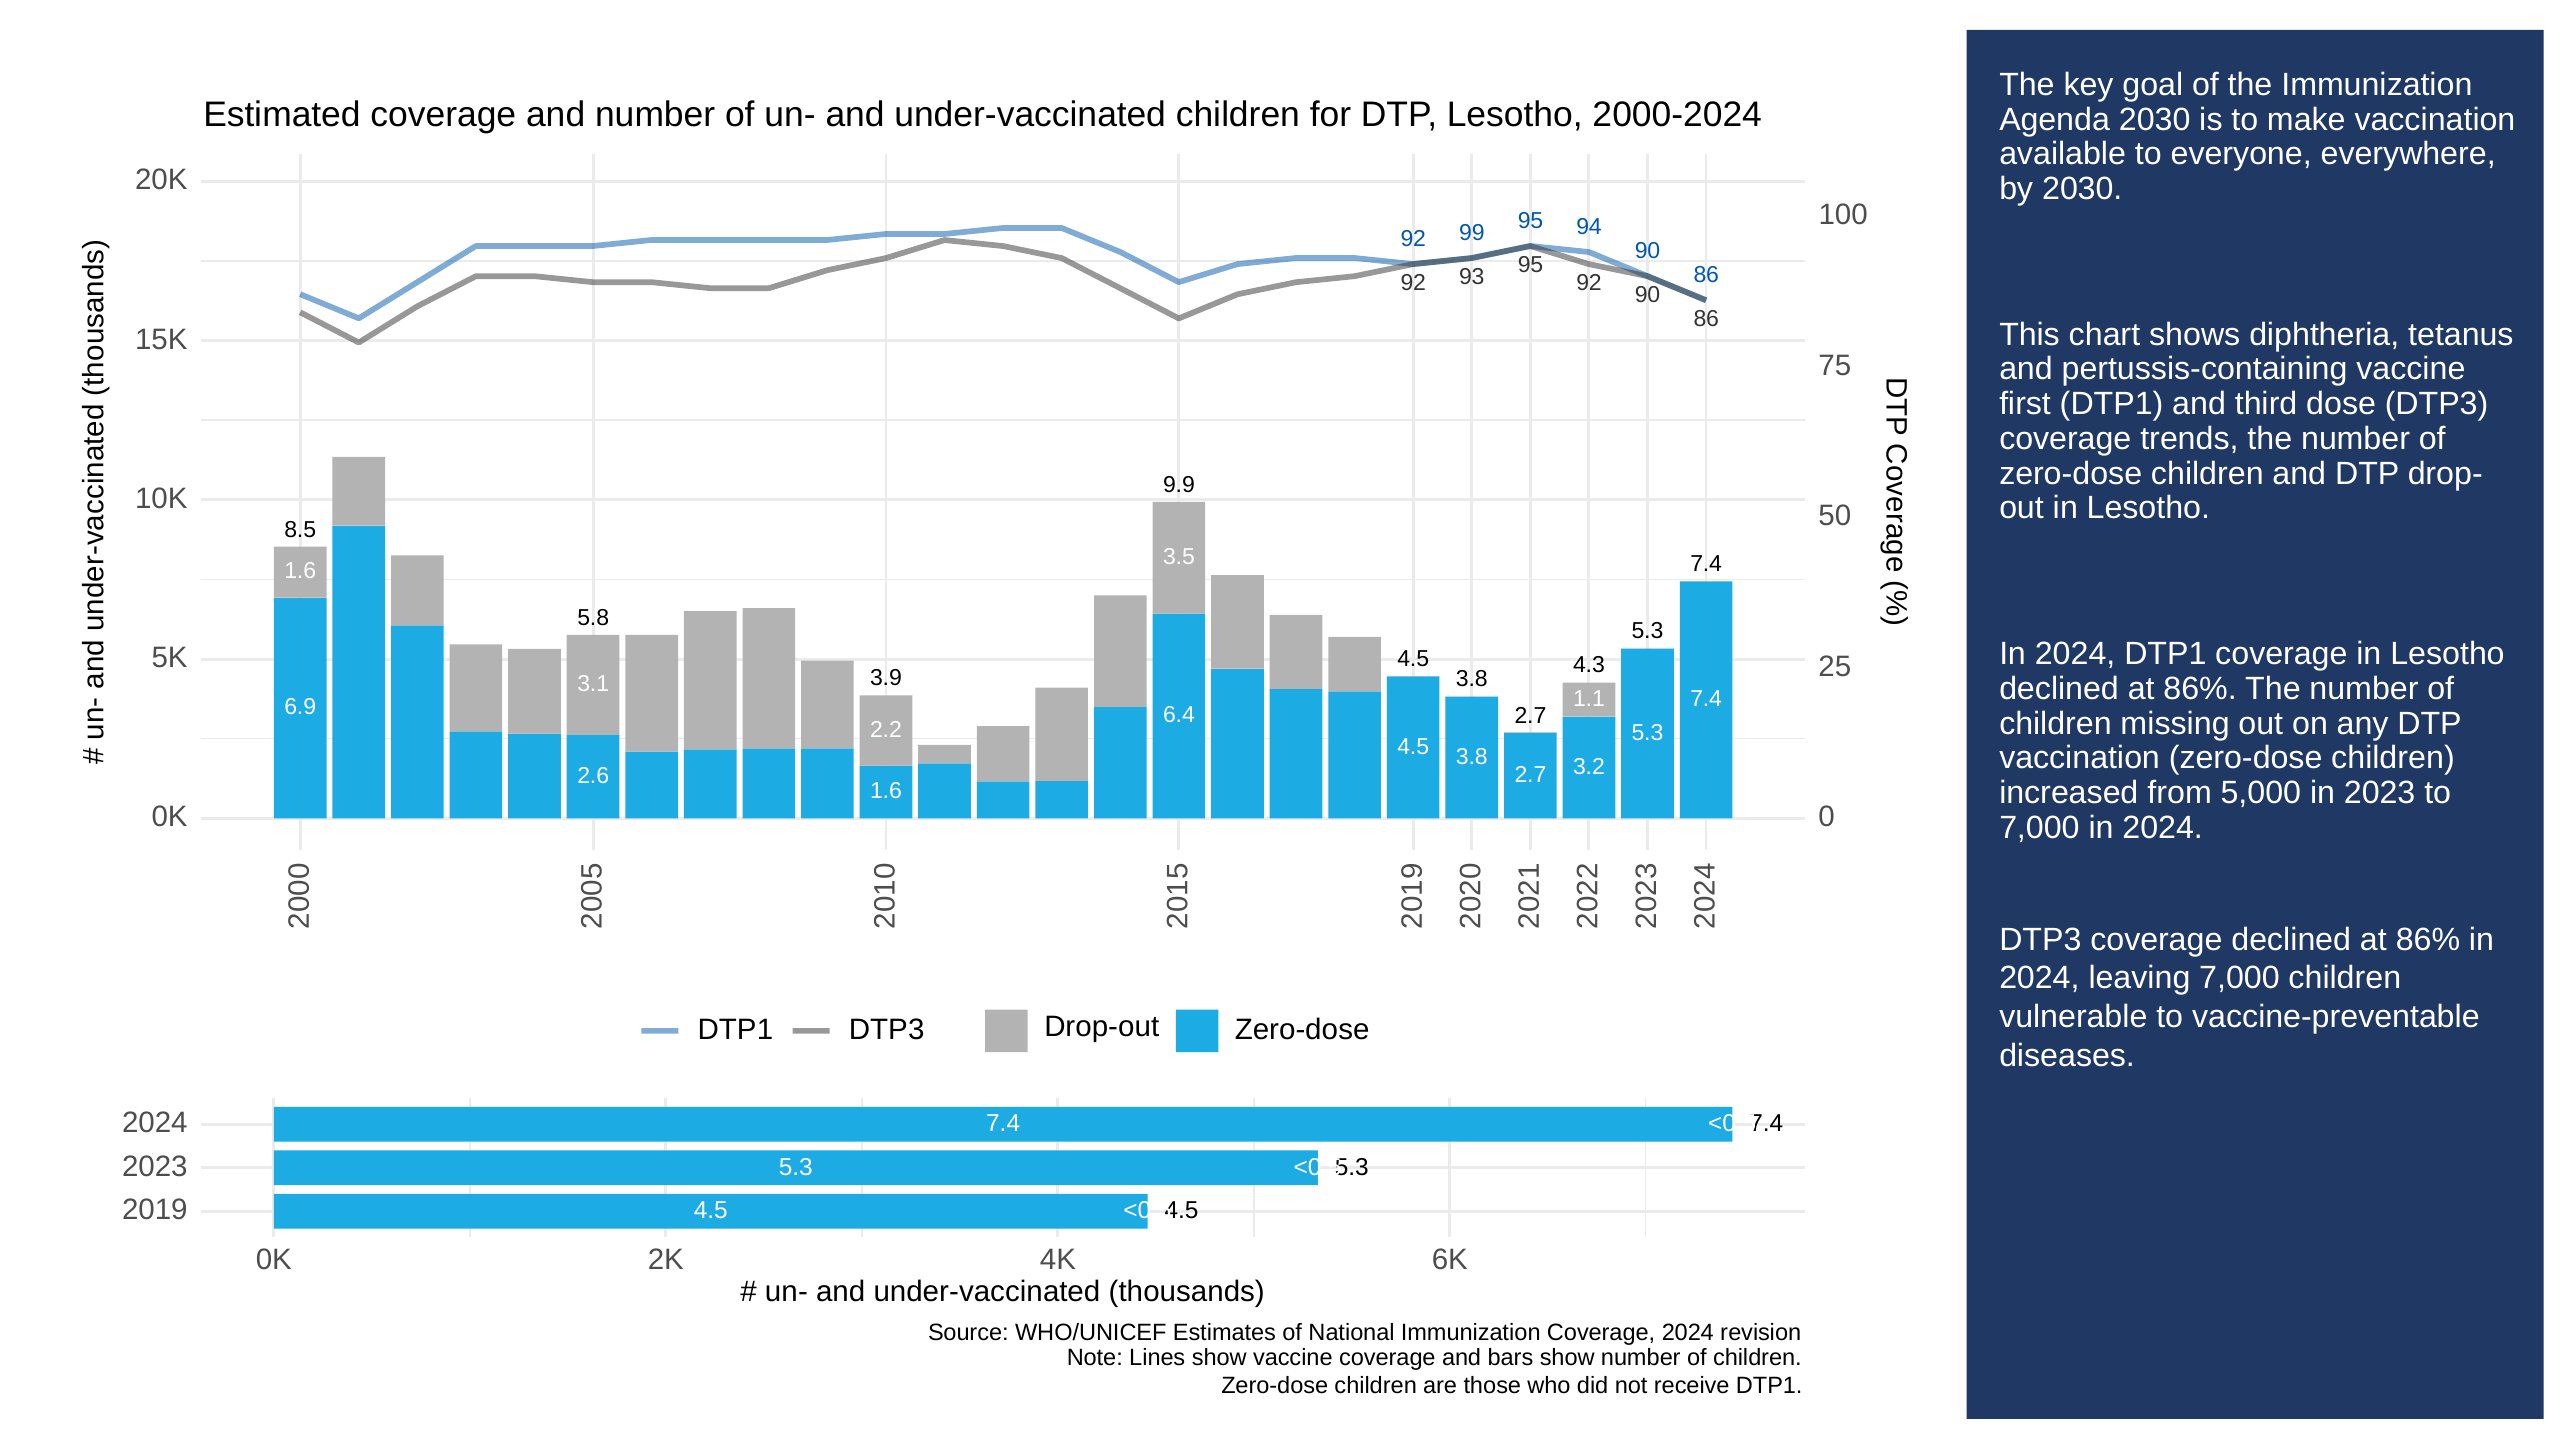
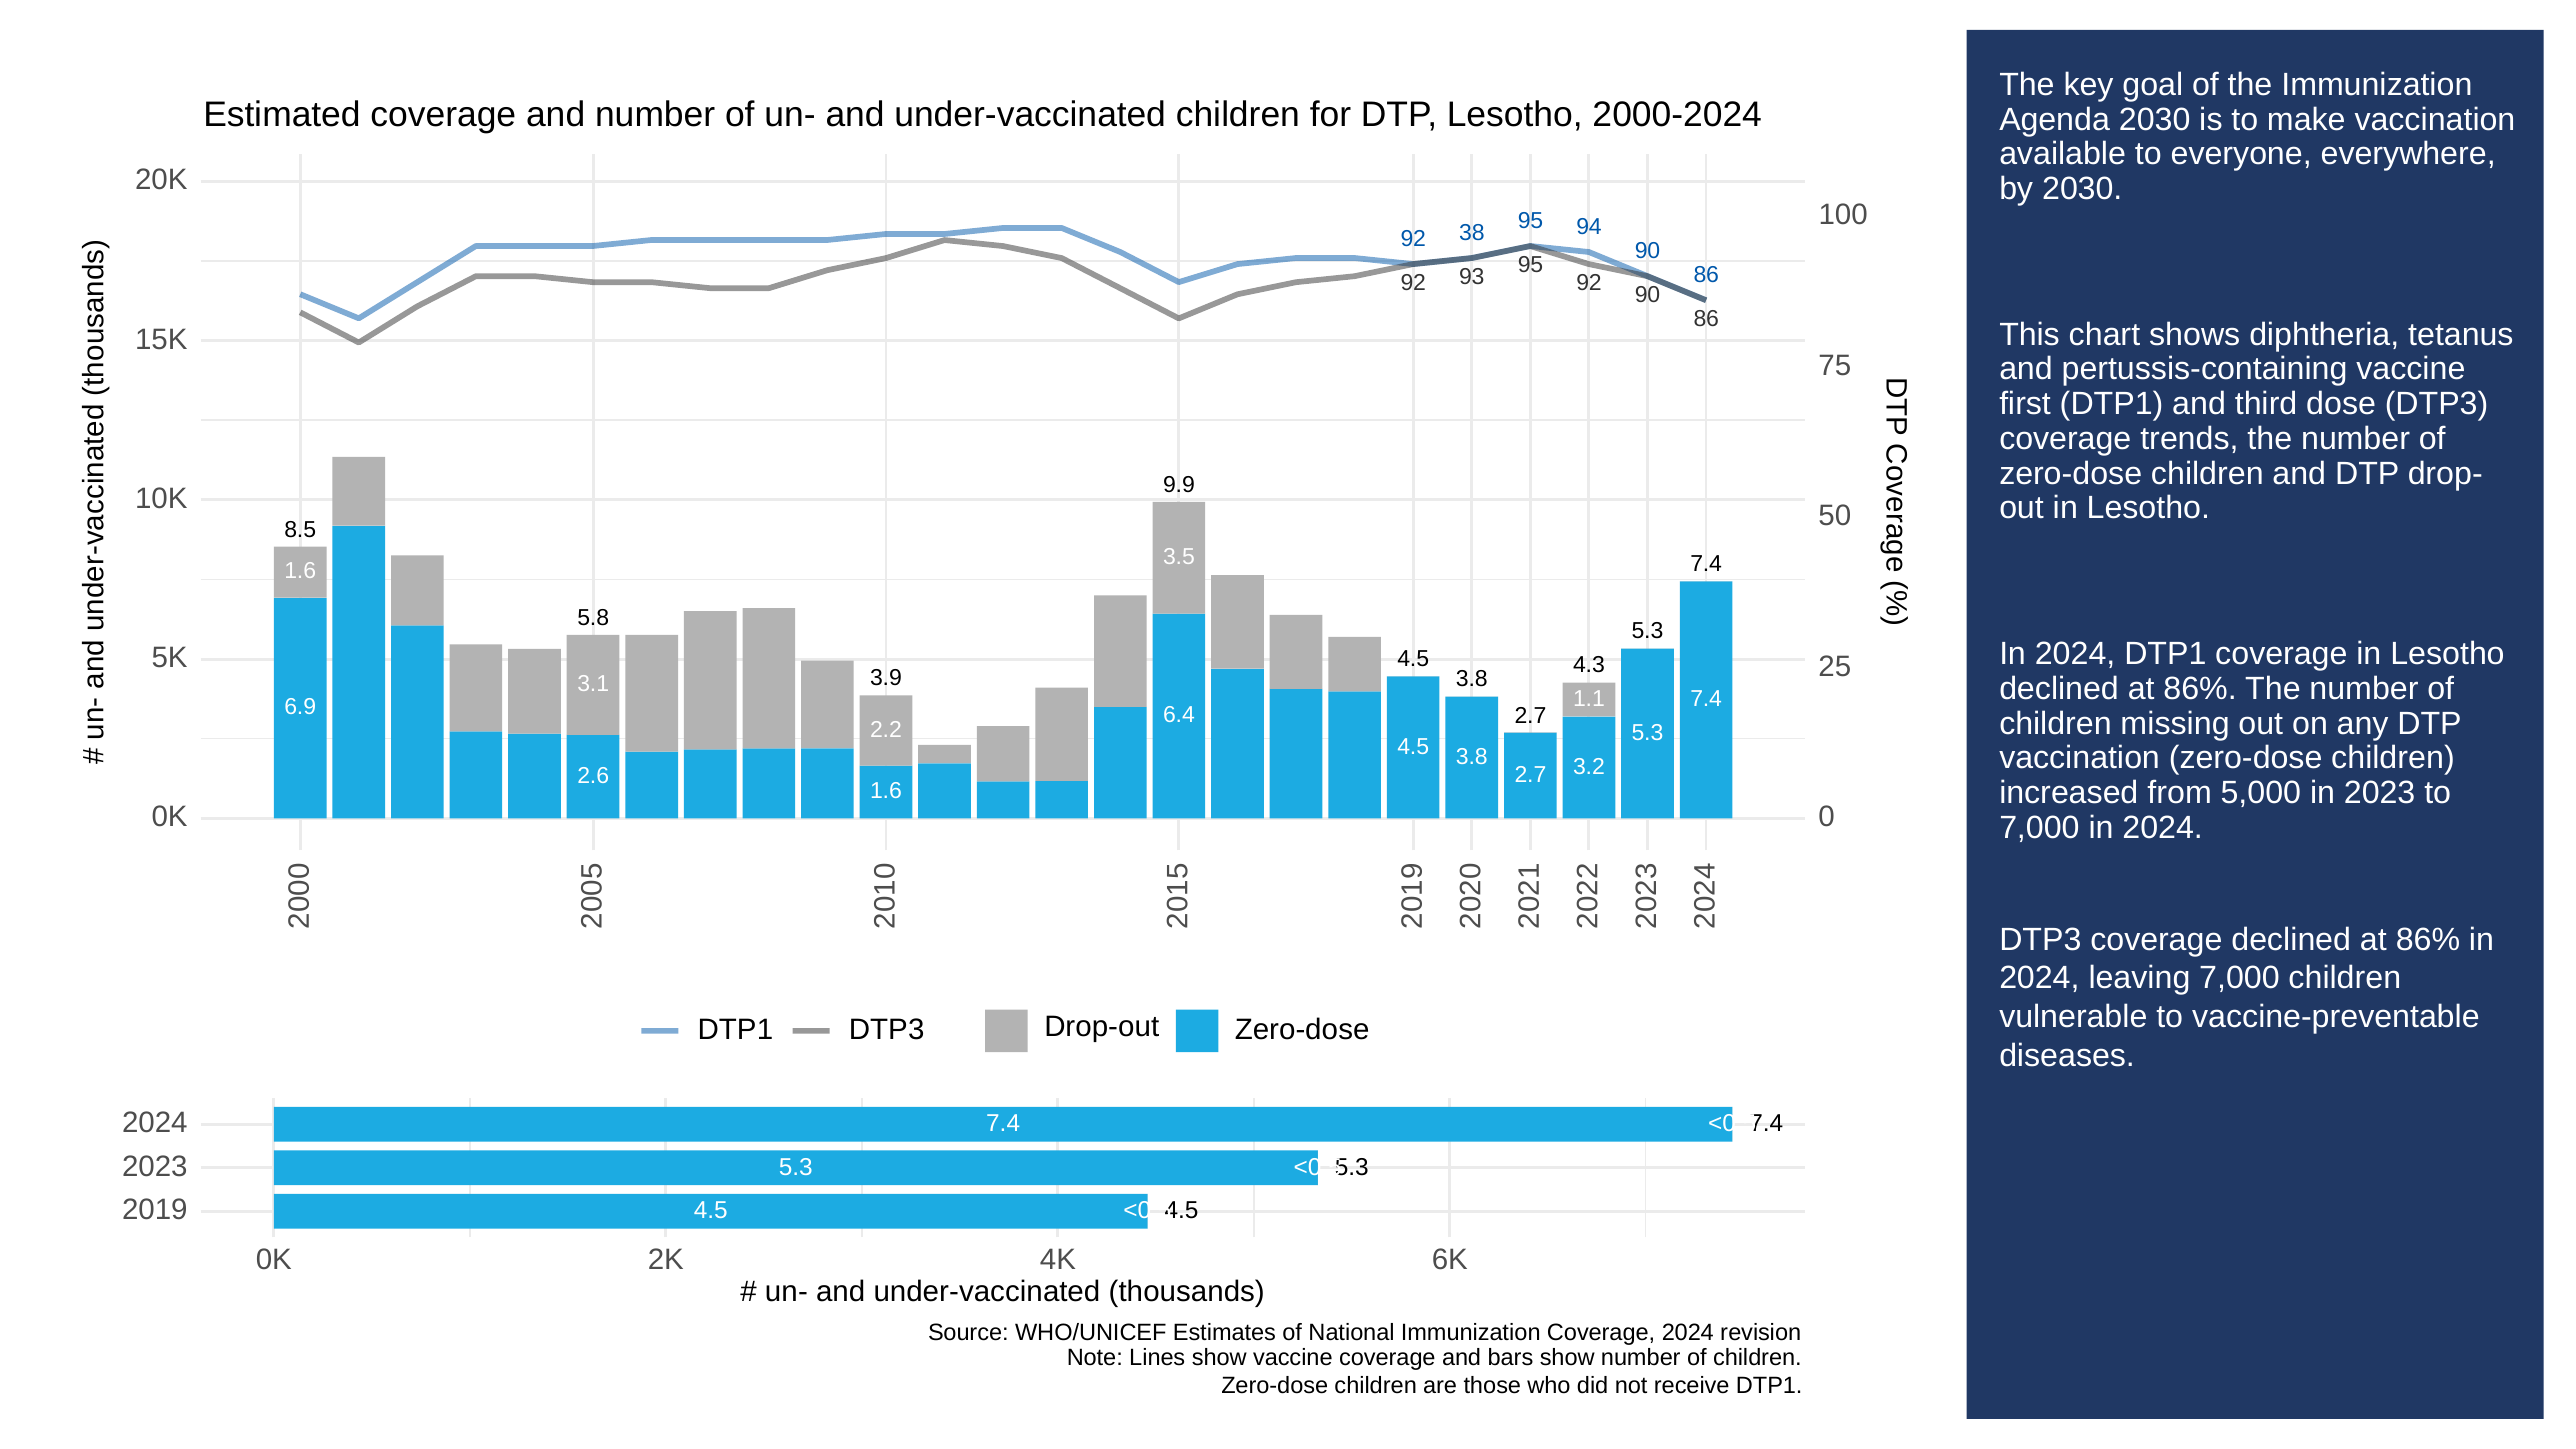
99: 99 -> 38
